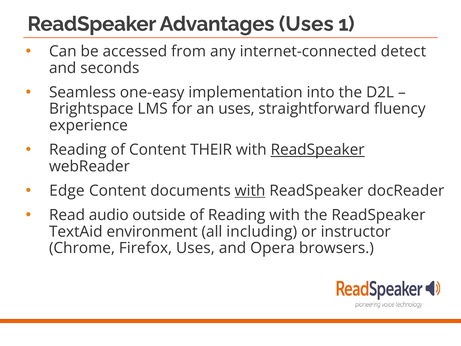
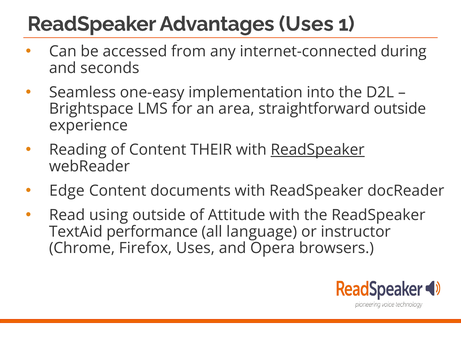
detect: detect -> during
an uses: uses -> area
straightforward fluency: fluency -> outside
with at (250, 191) underline: present -> none
audio: audio -> using
of Reading: Reading -> Attitude
environment: environment -> performance
including: including -> language
